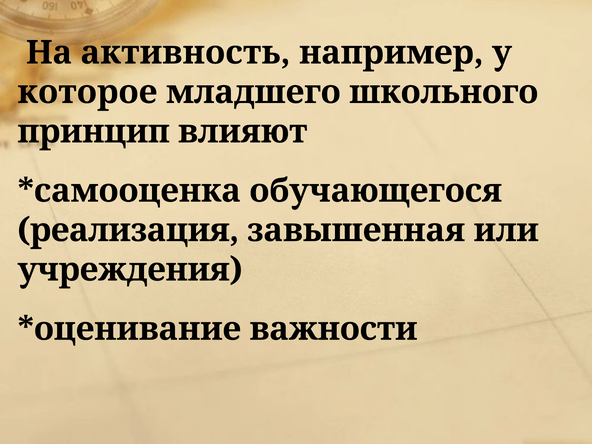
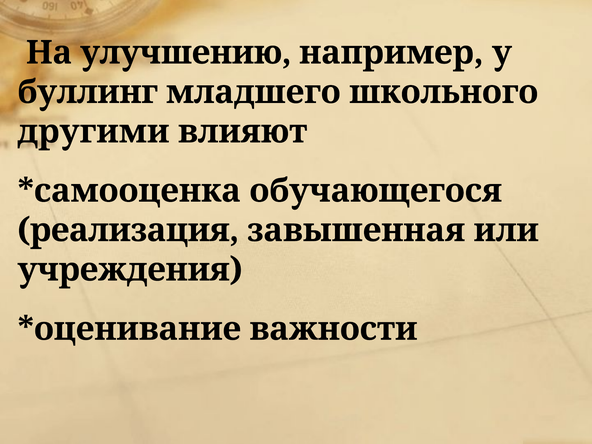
активность: активность -> улучшению
которое: которое -> буллинг
принцип: принцип -> другими
